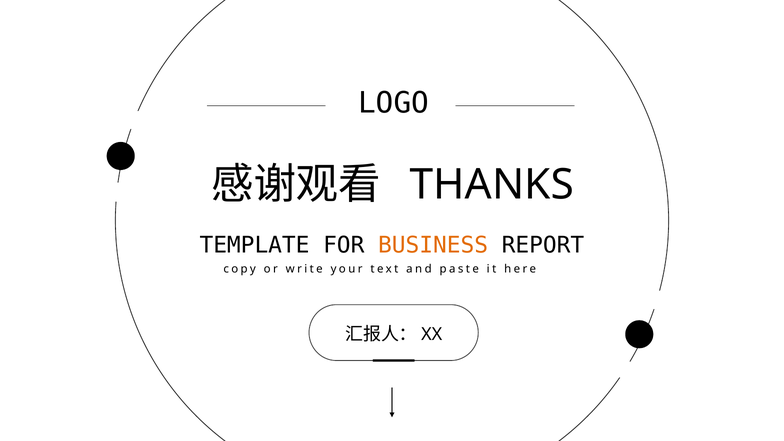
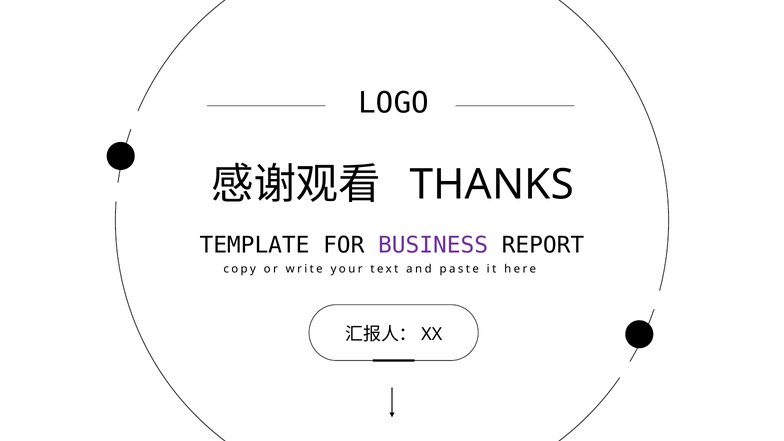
BUSINESS colour: orange -> purple
